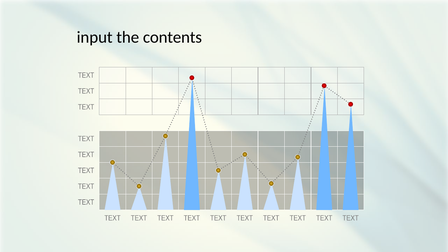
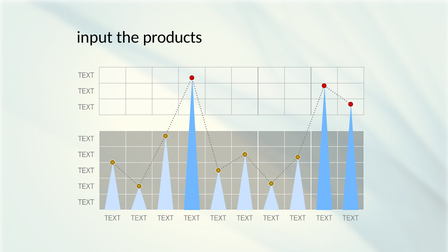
contents: contents -> products
